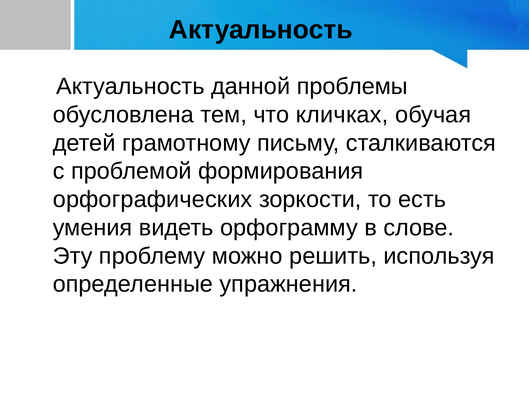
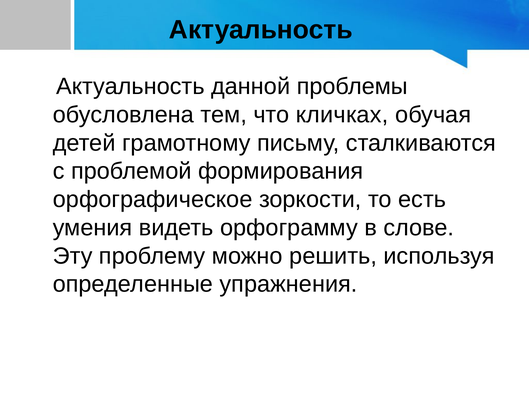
орфографических: орфографических -> орфографическое
